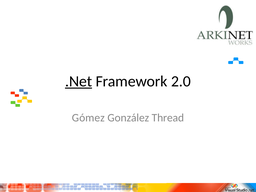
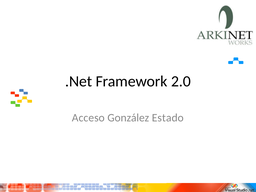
.Net underline: present -> none
Gómez: Gómez -> Acceso
Thread: Thread -> Estado
